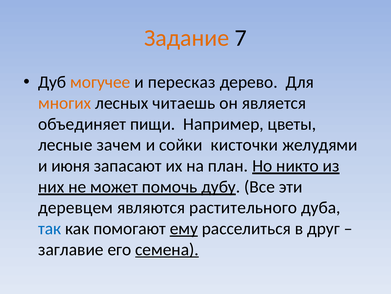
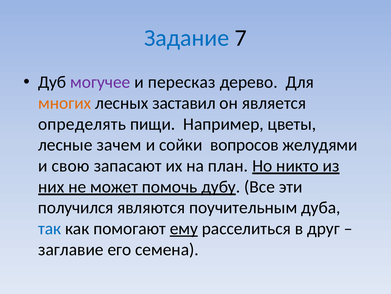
Задание colour: orange -> blue
могучее colour: orange -> purple
читаешь: читаешь -> заставил
объединяет: объединяет -> определять
кисточки: кисточки -> вопросов
июня: июня -> свою
деревцем: деревцем -> получился
растительного: растительного -> поучительным
семена underline: present -> none
